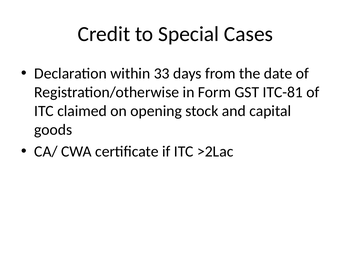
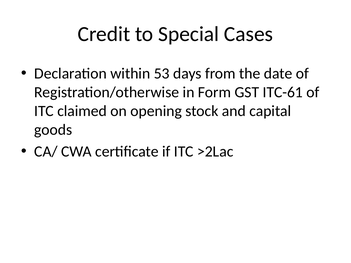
33: 33 -> 53
ITC-81: ITC-81 -> ITC-61
